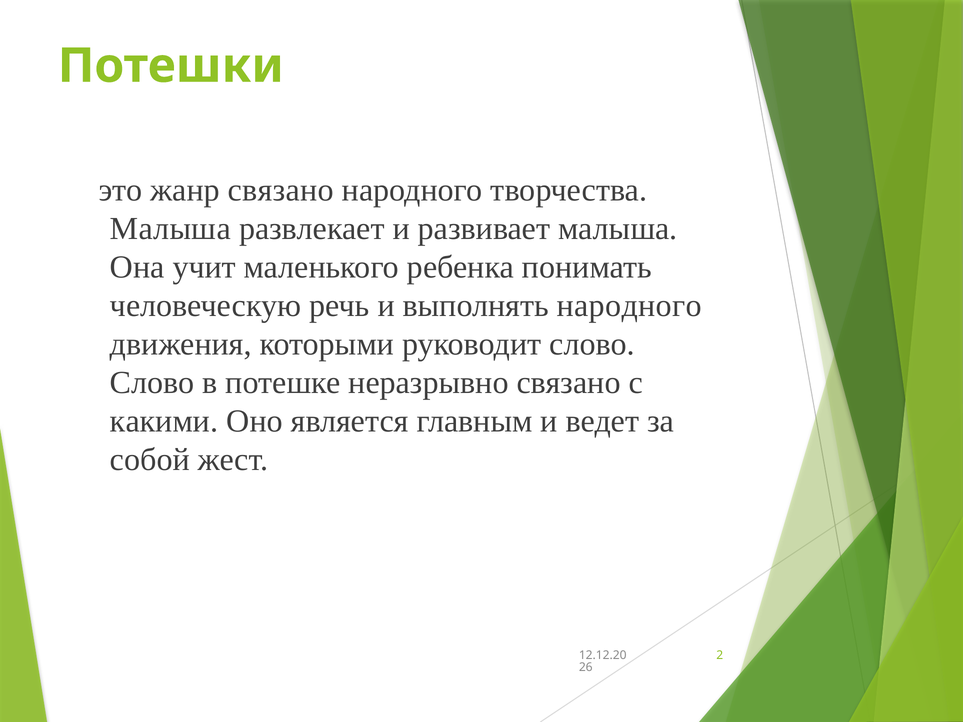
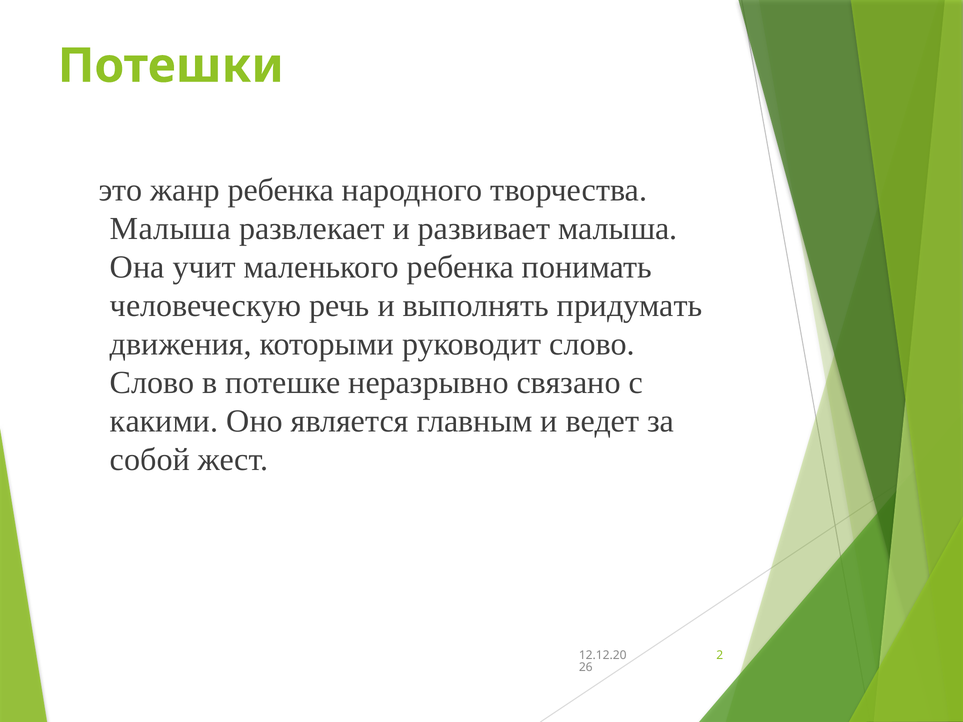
жанр связано: связано -> ребенка
выполнять народного: народного -> придумать
